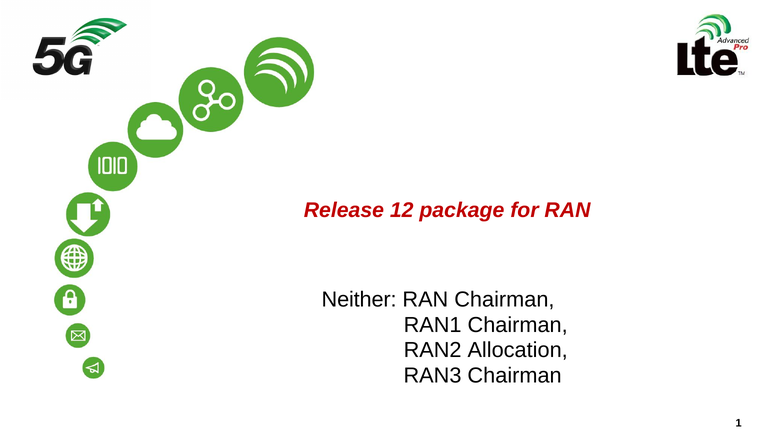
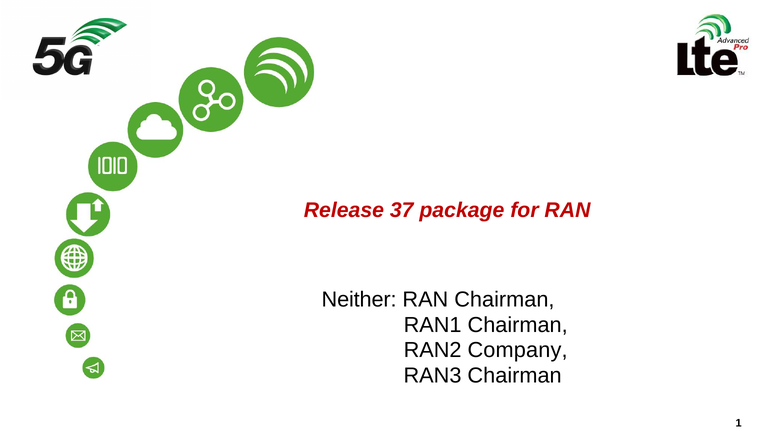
12: 12 -> 37
Allocation: Allocation -> Company
